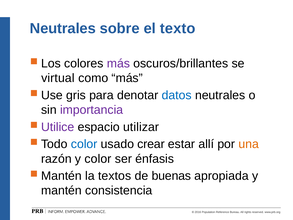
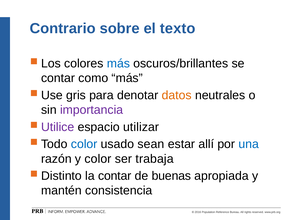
Neutrales at (63, 28): Neutrales -> Contrario
más at (118, 63) colour: purple -> blue
virtual at (58, 78): virtual -> contar
datos colour: blue -> orange
crear: crear -> sean
una colour: orange -> blue
énfasis: énfasis -> trabaja
Mantén at (61, 176): Mantén -> Distinto
la textos: textos -> contar
